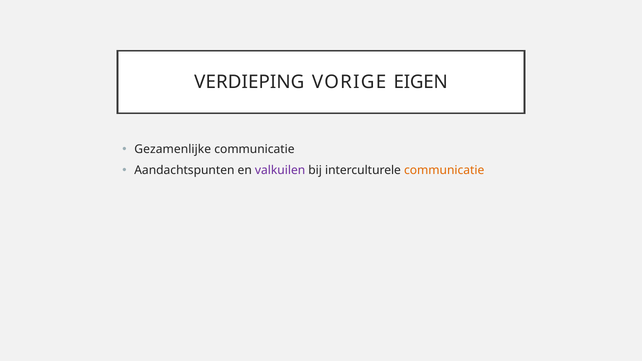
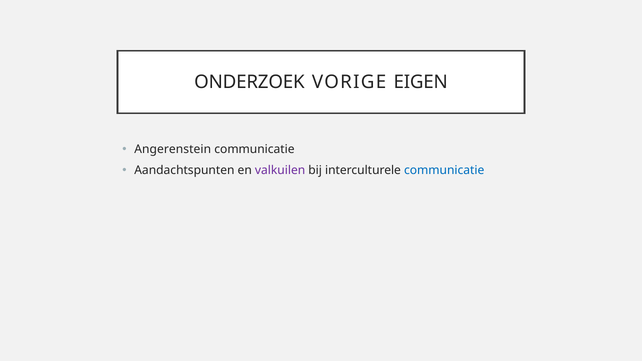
VERDIEPING: VERDIEPING -> ONDERZOEK
Gezamenlijke: Gezamenlijke -> Angerenstein
communicatie at (444, 171) colour: orange -> blue
